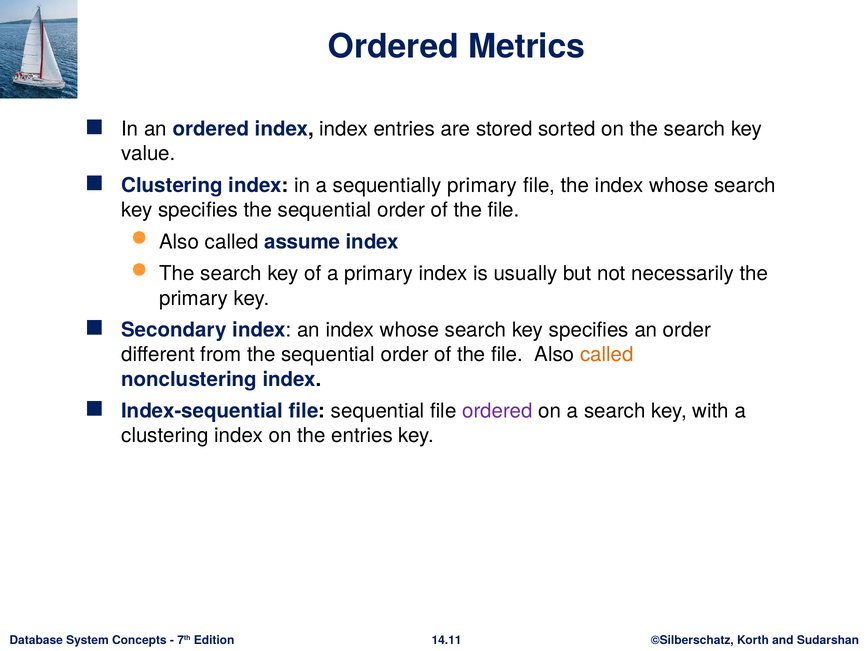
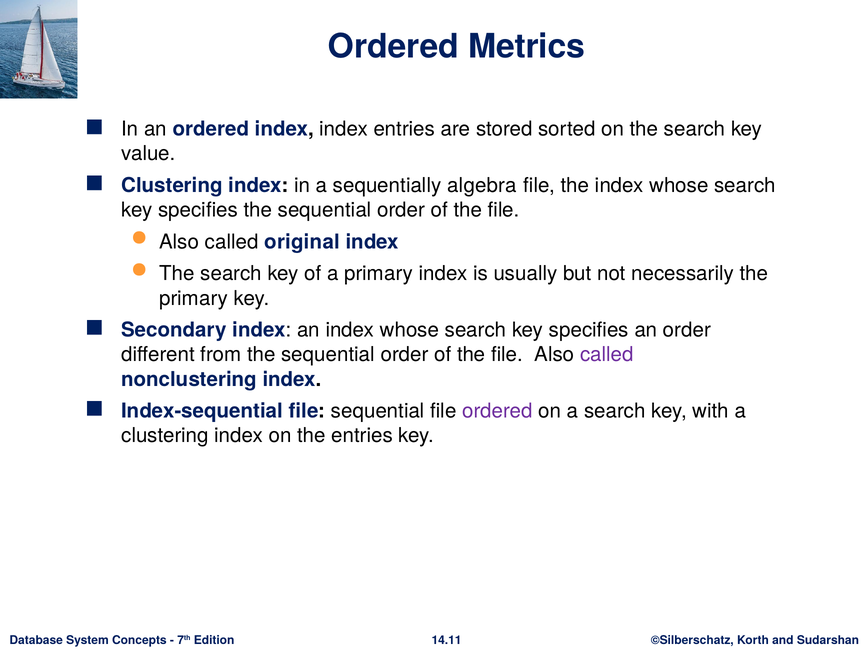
sequentially primary: primary -> algebra
assume: assume -> original
called at (607, 355) colour: orange -> purple
